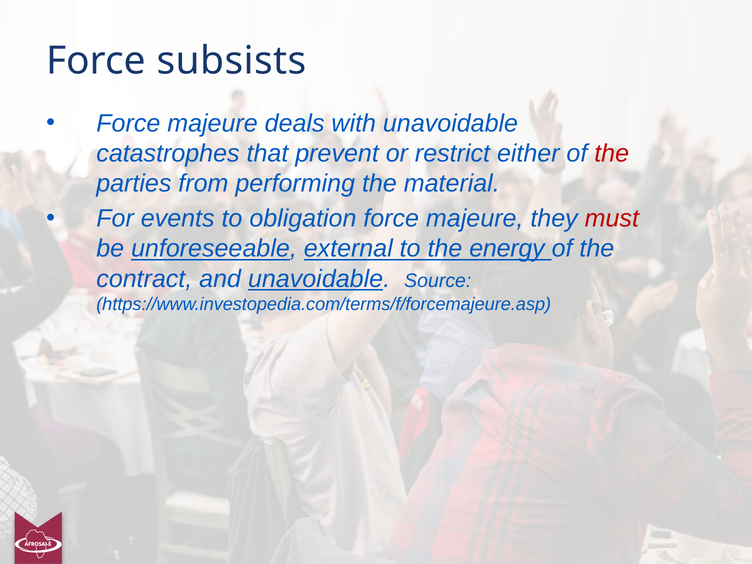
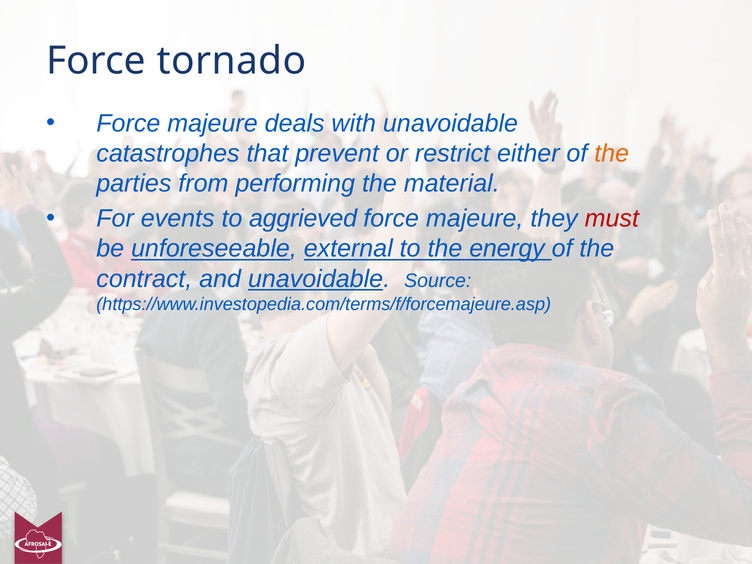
subsists: subsists -> tornado
the at (612, 153) colour: red -> orange
obligation: obligation -> aggrieved
